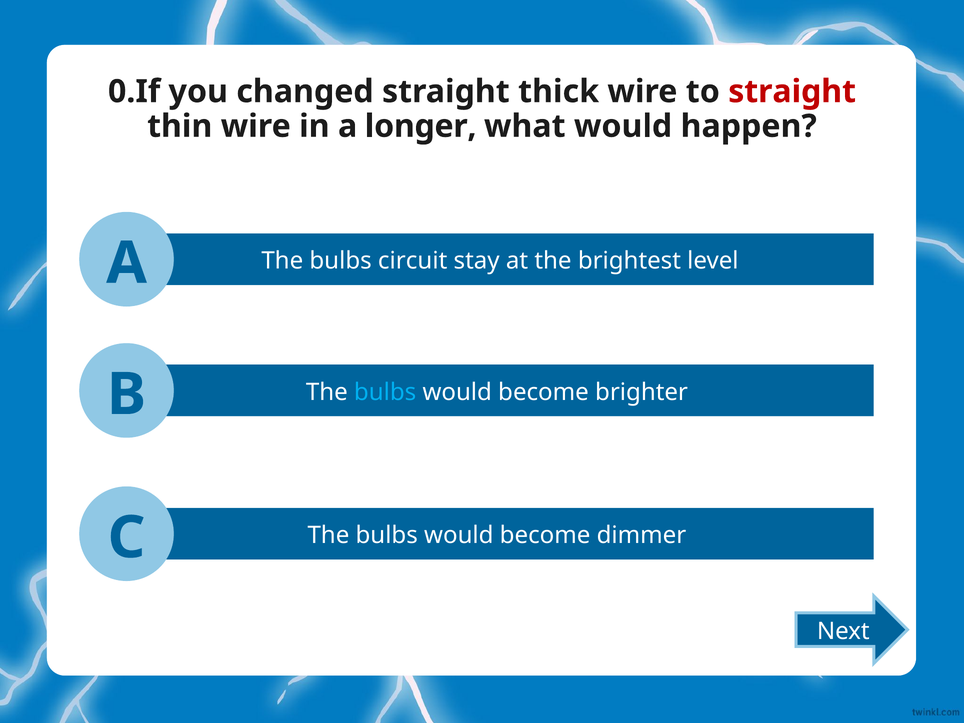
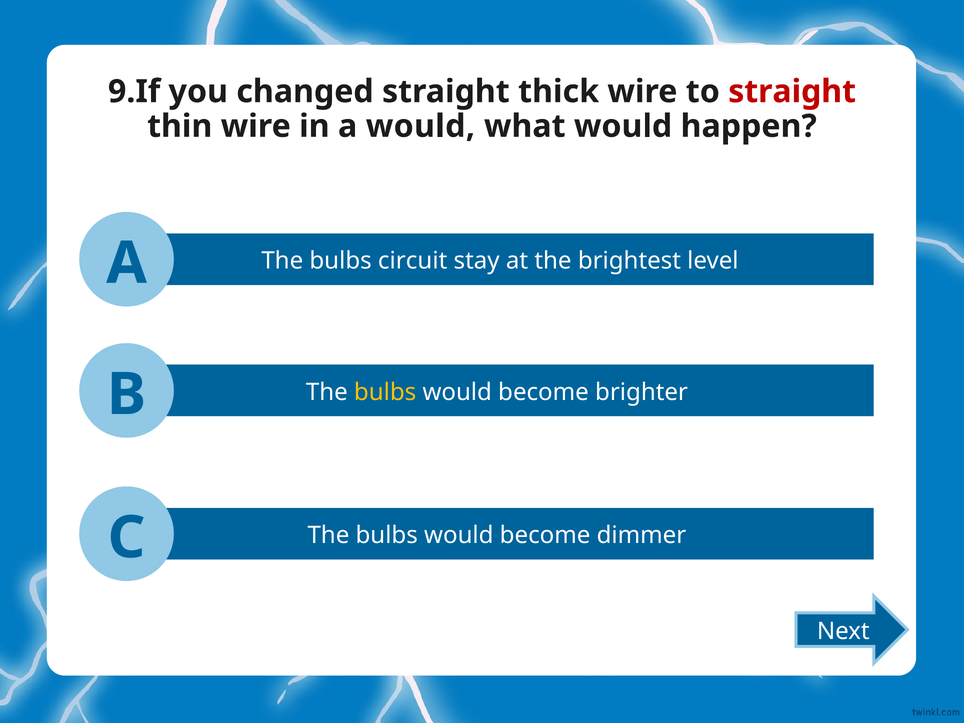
0.If: 0.If -> 9.If
a longer: longer -> would
bulbs at (385, 392) colour: light blue -> yellow
